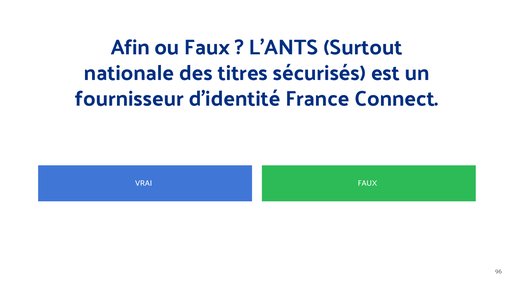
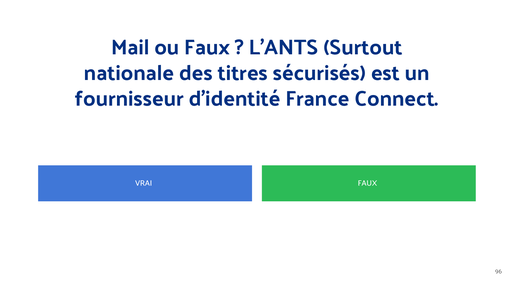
Afin: Afin -> Mail
